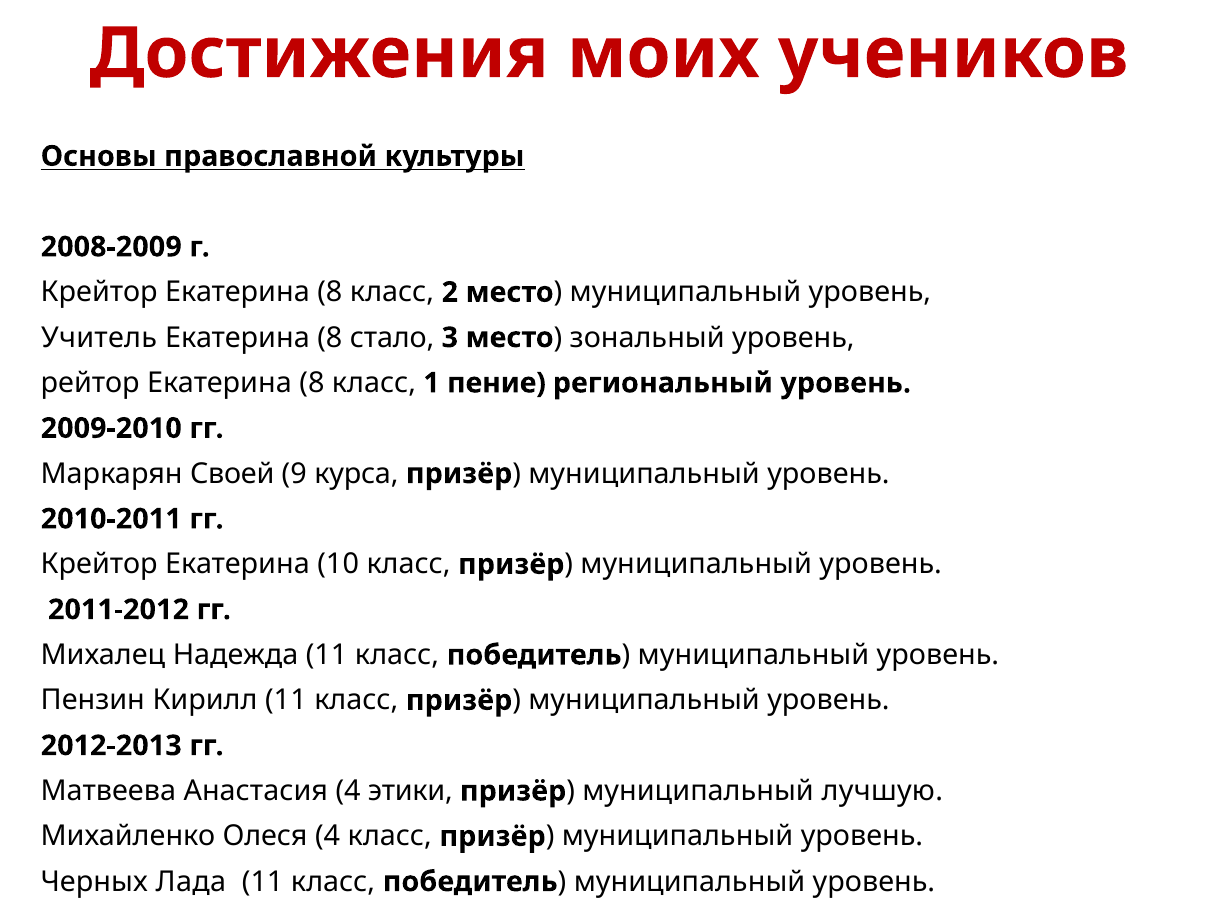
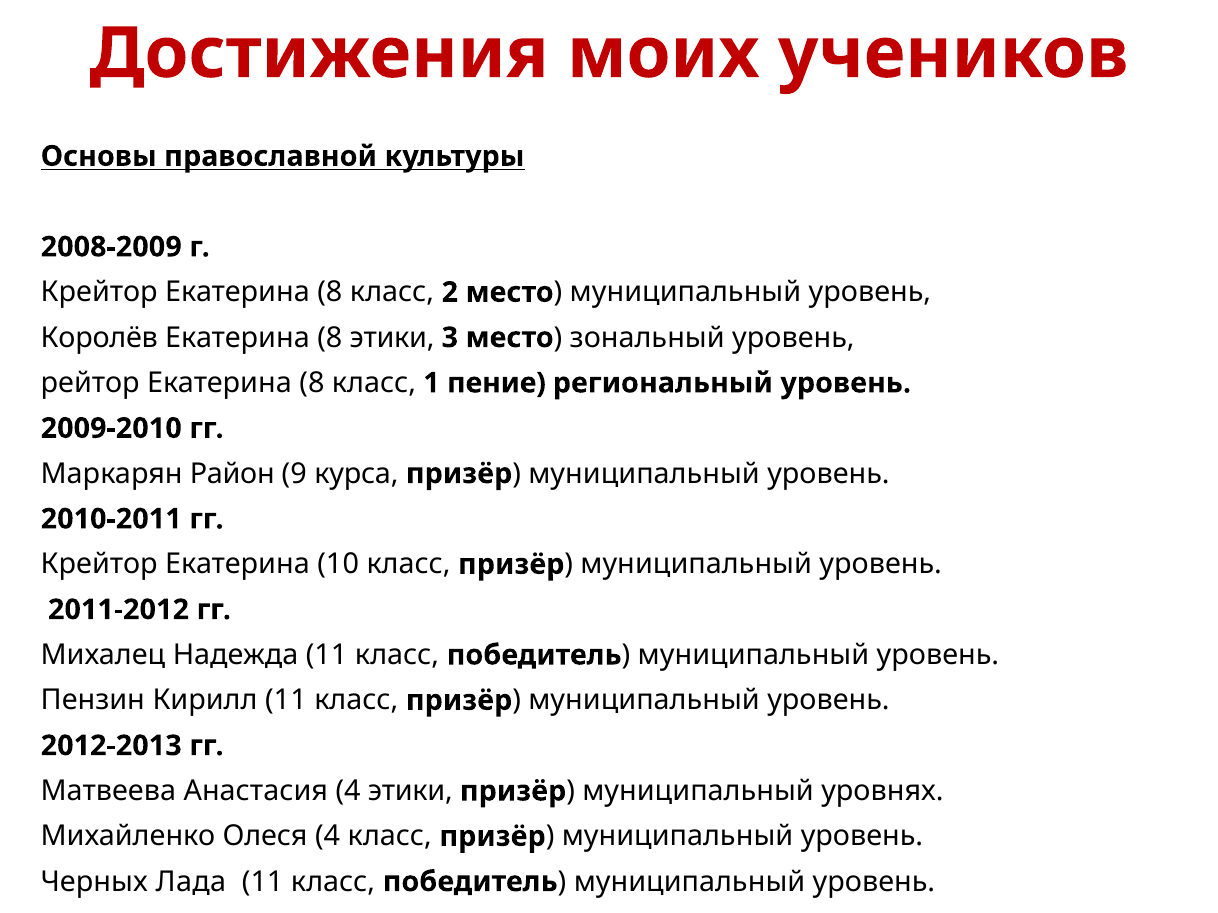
Учитель: Учитель -> Королёв
8 стало: стало -> этики
Своей: Своей -> Район
лучшую: лучшую -> уровнях
